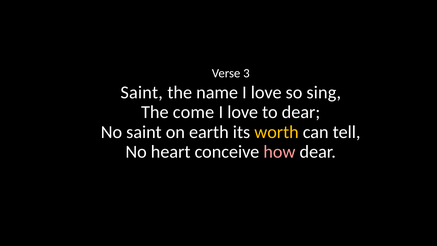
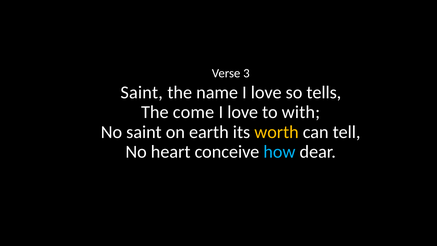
sing: sing -> tells
to dear: dear -> with
how colour: pink -> light blue
